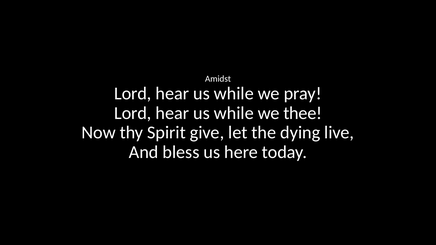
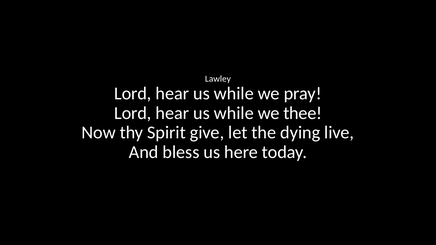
Amidst: Amidst -> Lawley
